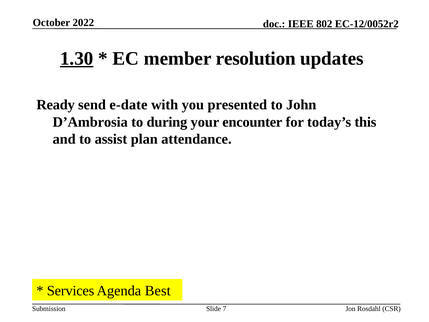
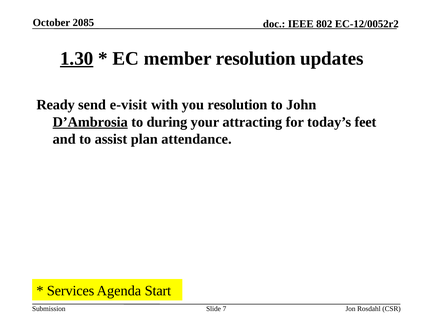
2022: 2022 -> 2085
e-date: e-date -> e-visit
you presented: presented -> resolution
D’Ambrosia underline: none -> present
encounter: encounter -> attracting
this: this -> feet
Best: Best -> Start
